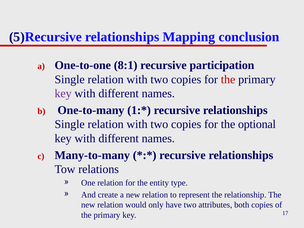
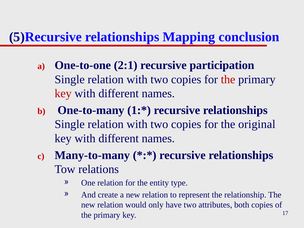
8:1: 8:1 -> 2:1
key at (63, 94) colour: purple -> red
optional: optional -> original
